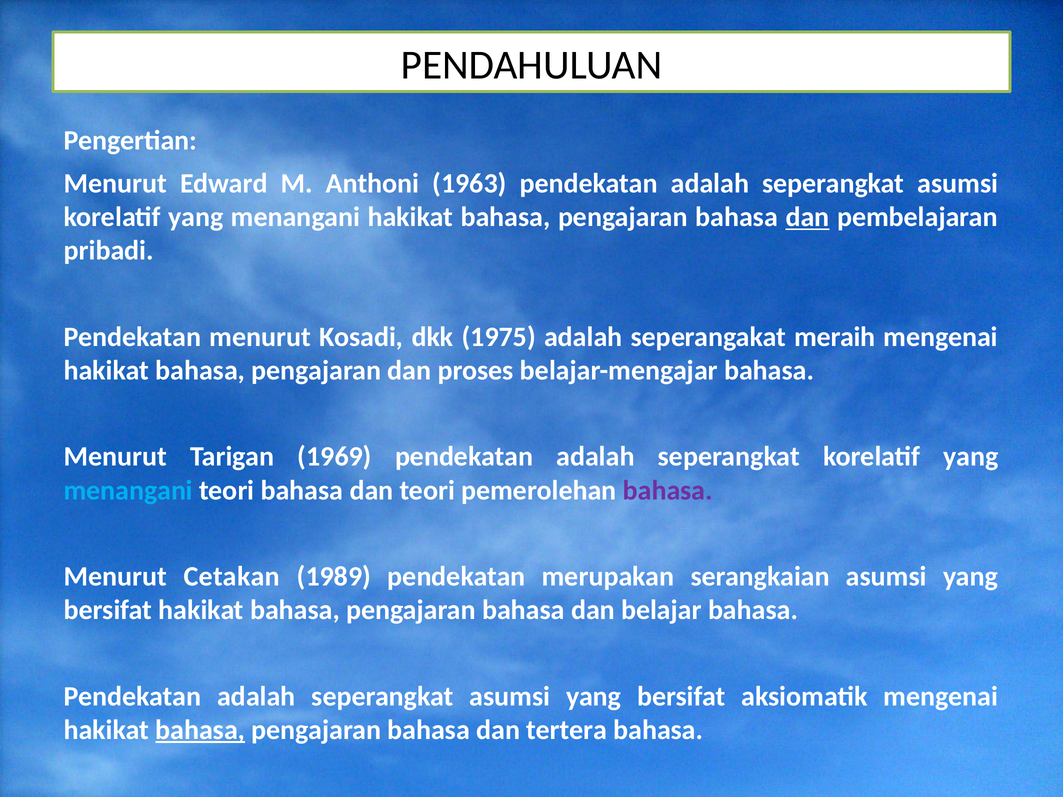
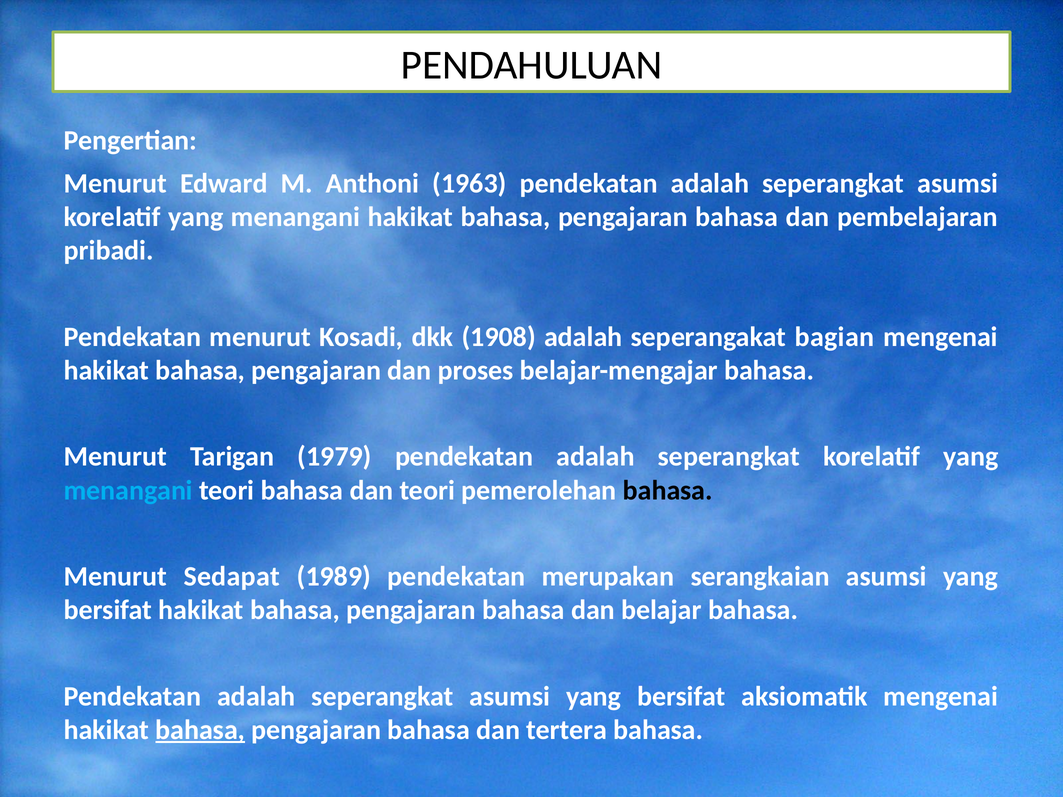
dan at (808, 217) underline: present -> none
1975: 1975 -> 1908
meraih: meraih -> bagian
1969: 1969 -> 1979
bahasa at (668, 490) colour: purple -> black
Cetakan: Cetakan -> Sedapat
